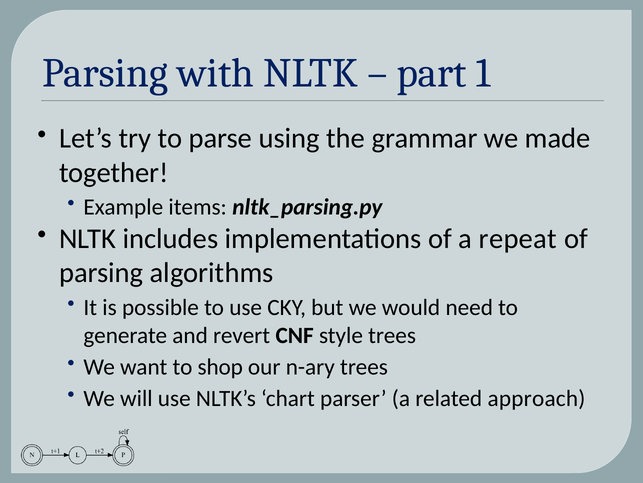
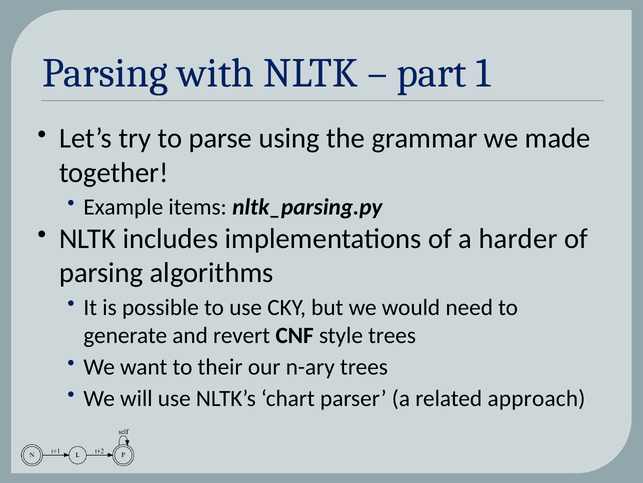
repeat: repeat -> harder
shop: shop -> their
